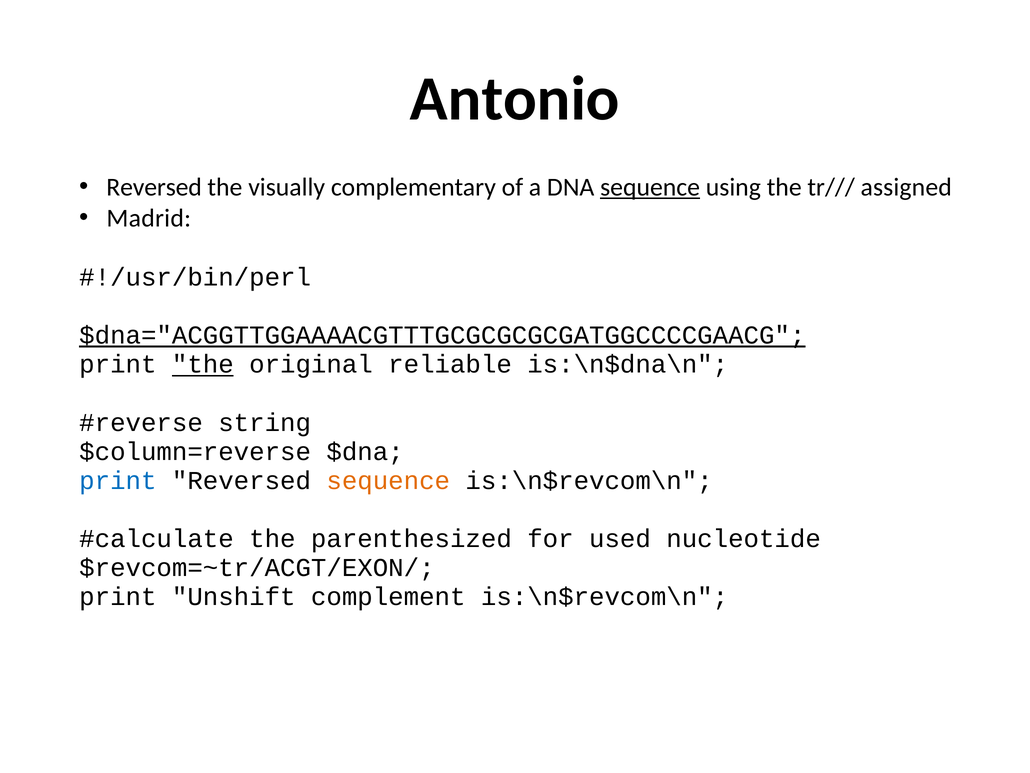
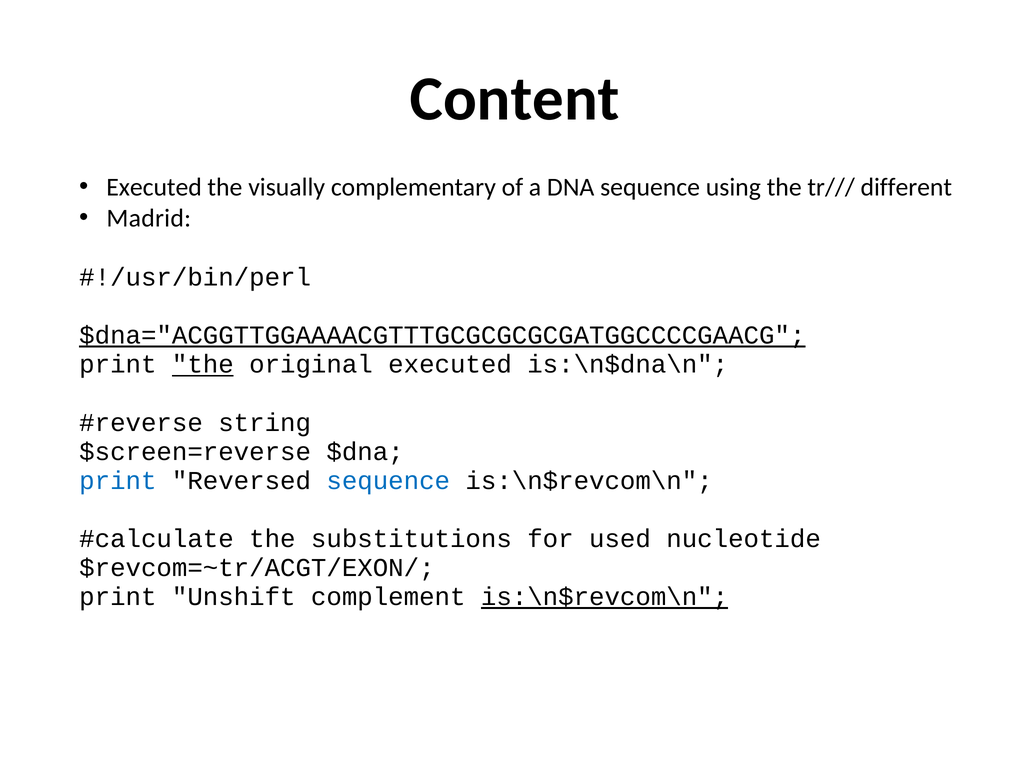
Antonio: Antonio -> Content
Reversed at (154, 187): Reversed -> Executed
sequence at (650, 187) underline: present -> none
assigned: assigned -> different
original reliable: reliable -> executed
$column=reverse: $column=reverse -> $screen=reverse
sequence at (388, 480) colour: orange -> blue
parenthesized: parenthesized -> substitutions
is:\n$revcom\n at (605, 597) underline: none -> present
